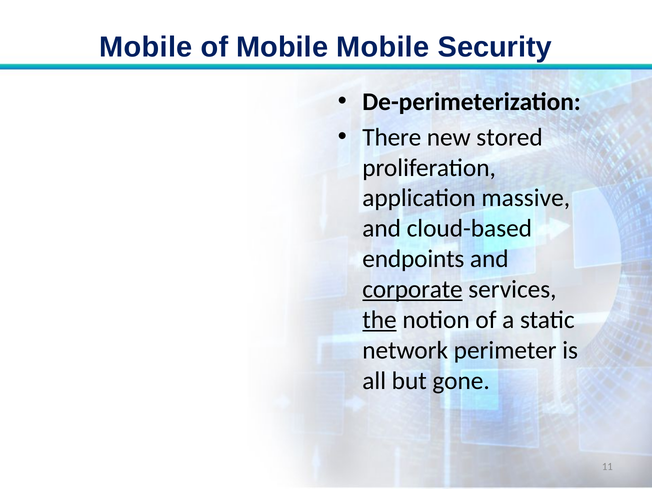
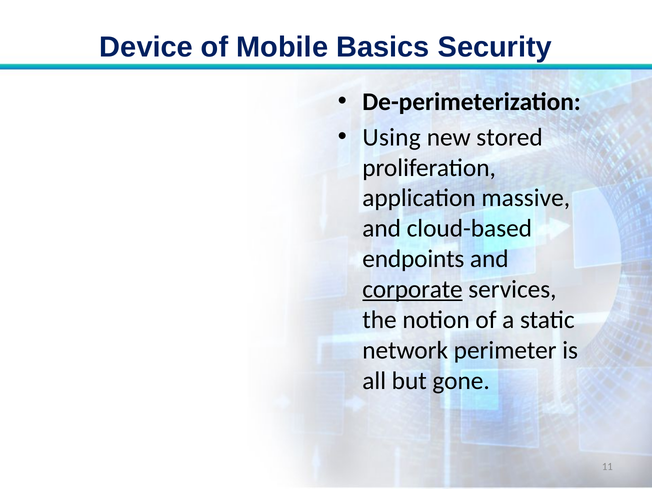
Mobile at (146, 47): Mobile -> Device
Mobile Mobile: Mobile -> Basics
There: There -> Using
the underline: present -> none
